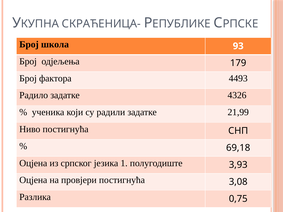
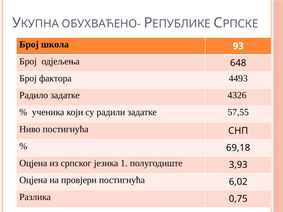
СКРАЋЕНИЦА-: СКРАЋЕНИЦА- -> ОБУХВАЋЕНО-
179: 179 -> 648
21,99: 21,99 -> 57,55
3,08: 3,08 -> 6,02
